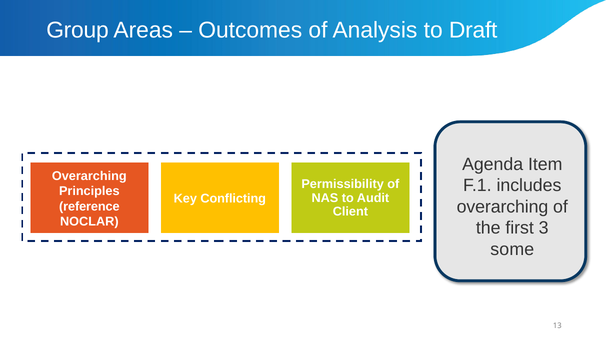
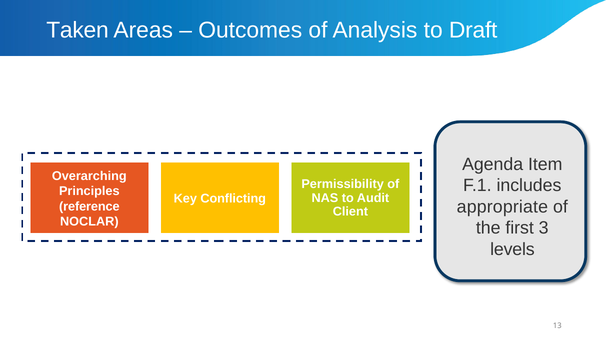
Group: Group -> Taken
overarching at (503, 207): overarching -> appropriate
some: some -> levels
